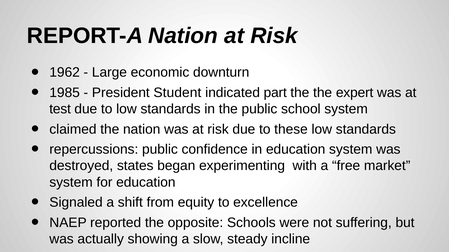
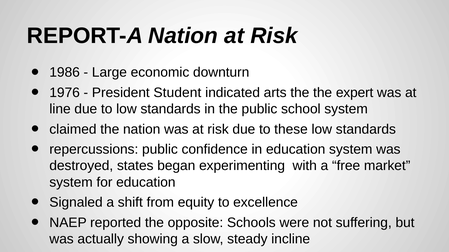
1962: 1962 -> 1986
1985: 1985 -> 1976
part: part -> arts
test: test -> line
